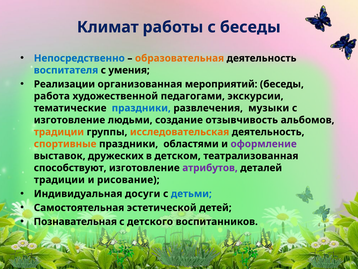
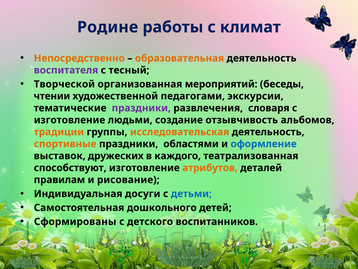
Климат: Климат -> Родине
с беседы: беседы -> климат
Непосредственно colour: blue -> orange
воспитателя colour: blue -> purple
умения: умения -> тесный
Реализации: Реализации -> Творческой
работа: работа -> чтении
праздники at (141, 108) colour: blue -> purple
музыки: музыки -> словаря
оформление colour: purple -> blue
детском: детском -> каждого
атрибутов colour: purple -> orange
традиции at (59, 179): традиции -> правилам
эстетической: эстетической -> дошкольного
Познавательная: Познавательная -> Сформированы
